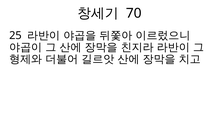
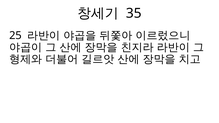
70: 70 -> 35
